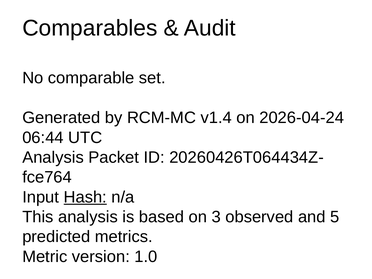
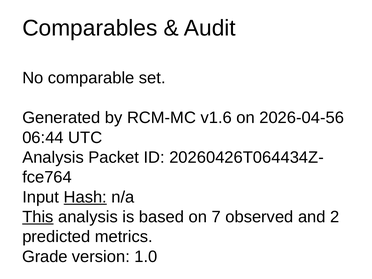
v1.4: v1.4 -> v1.6
2026-04-24: 2026-04-24 -> 2026-04-56
This underline: none -> present
3: 3 -> 7
5: 5 -> 2
Metric: Metric -> Grade
